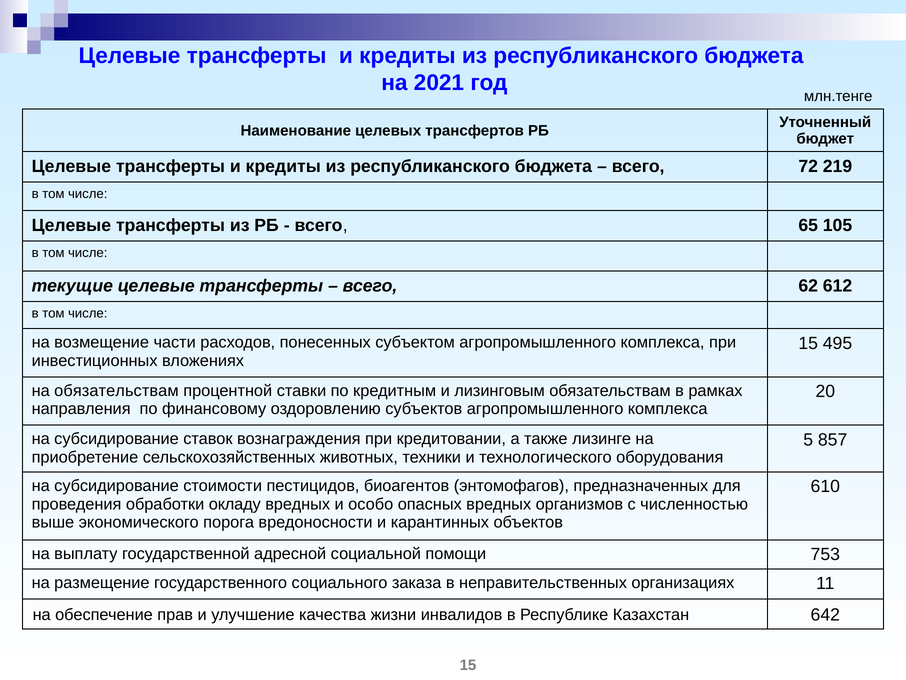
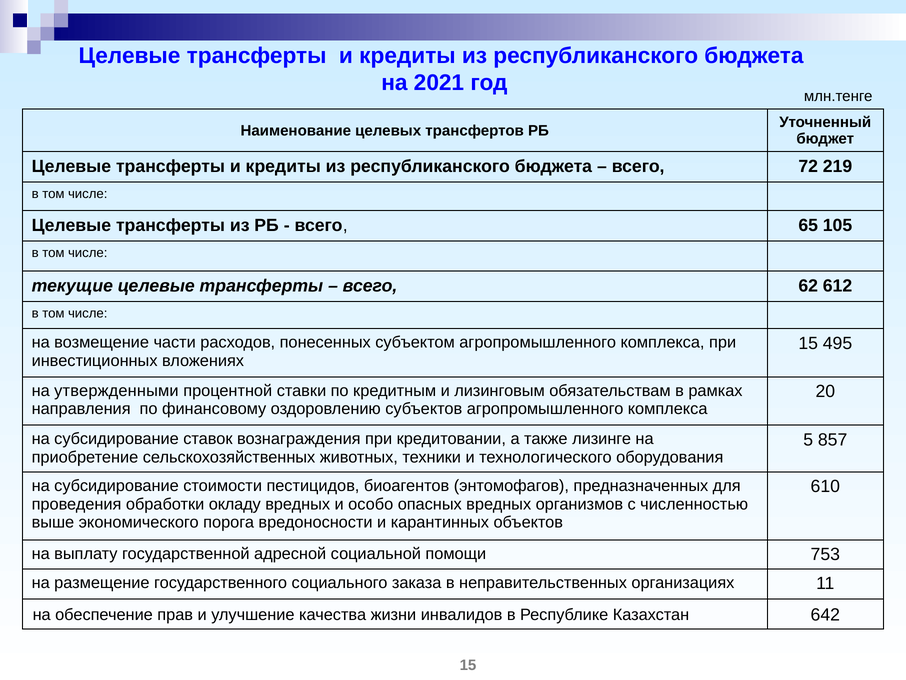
на обязательствам: обязательствам -> утвержденными
